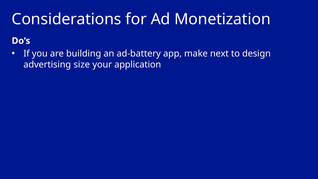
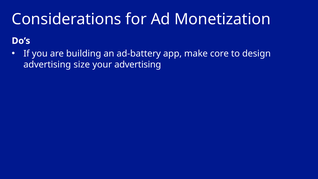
next: next -> core
your application: application -> advertising
